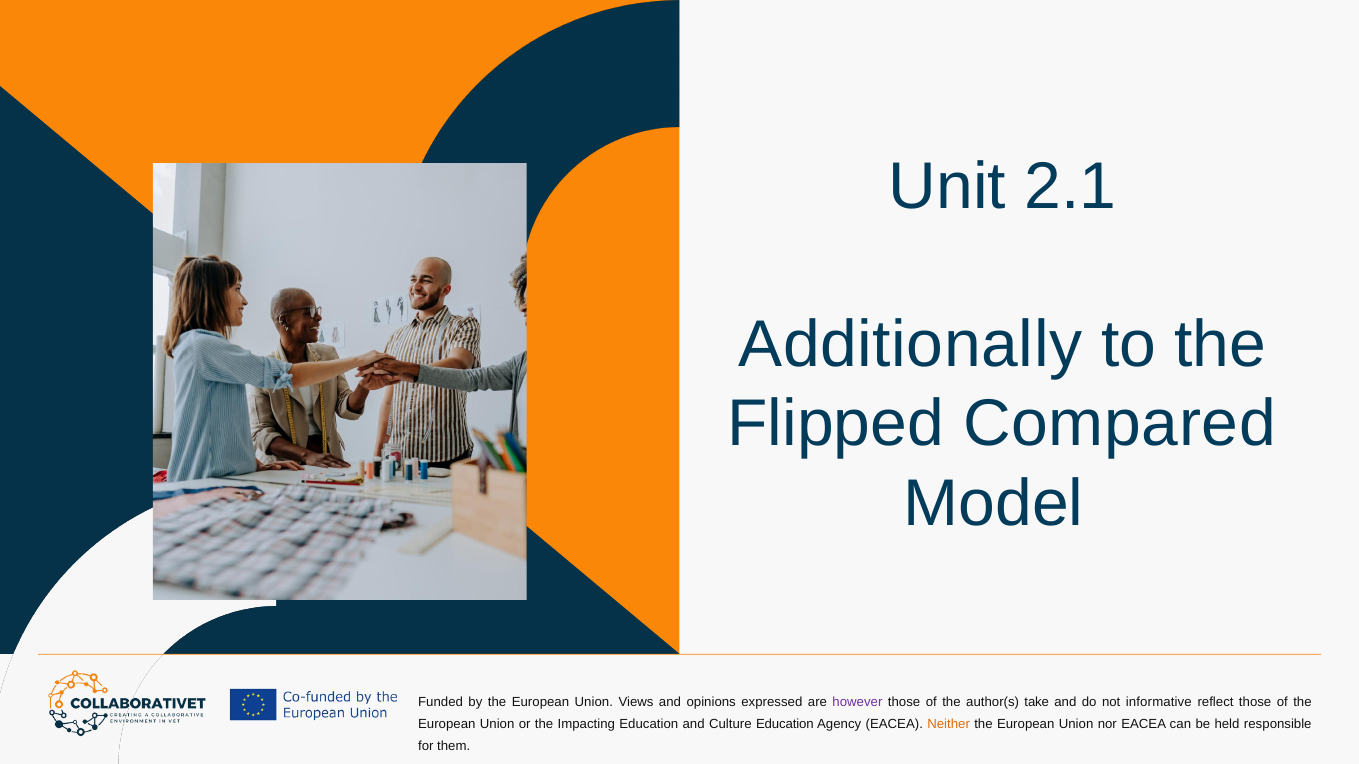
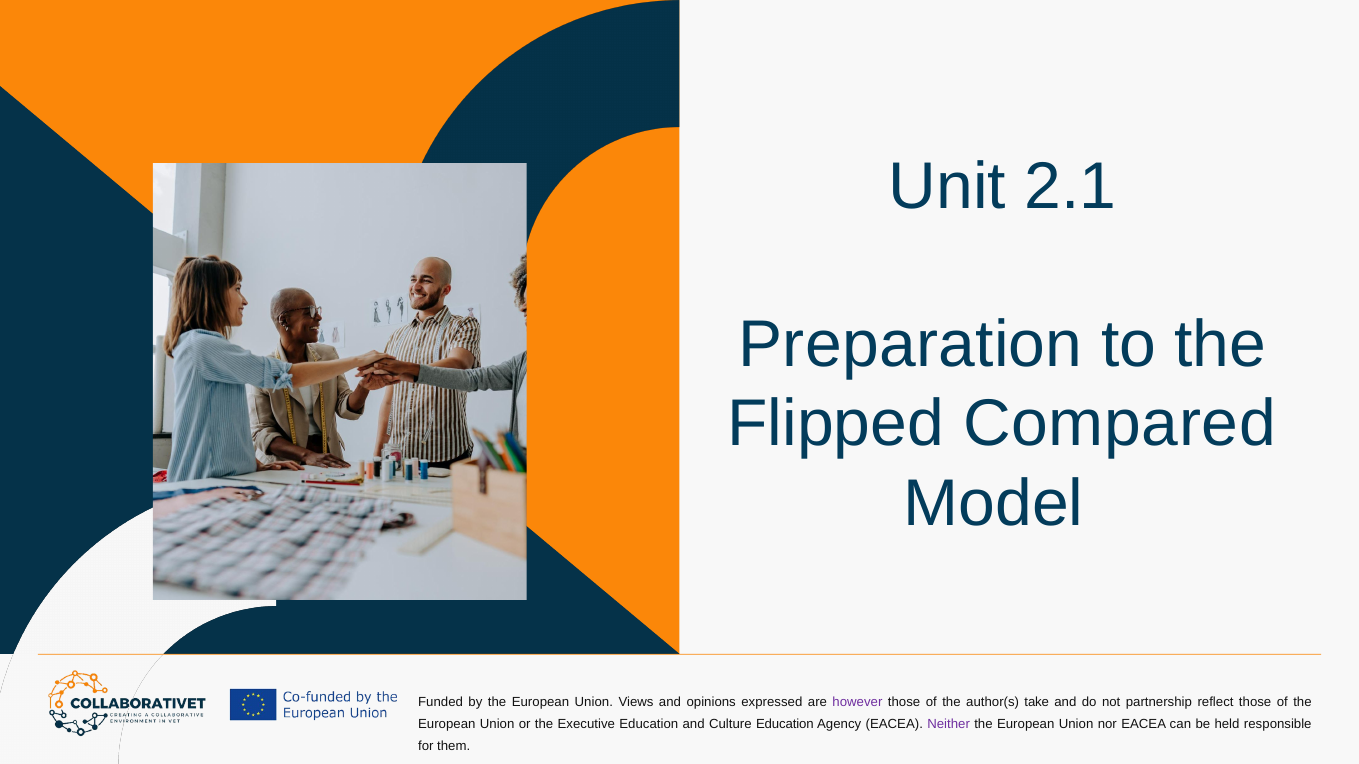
Additionally: Additionally -> Preparation
informative: informative -> partnership
Impacting: Impacting -> Executive
Neither colour: orange -> purple
